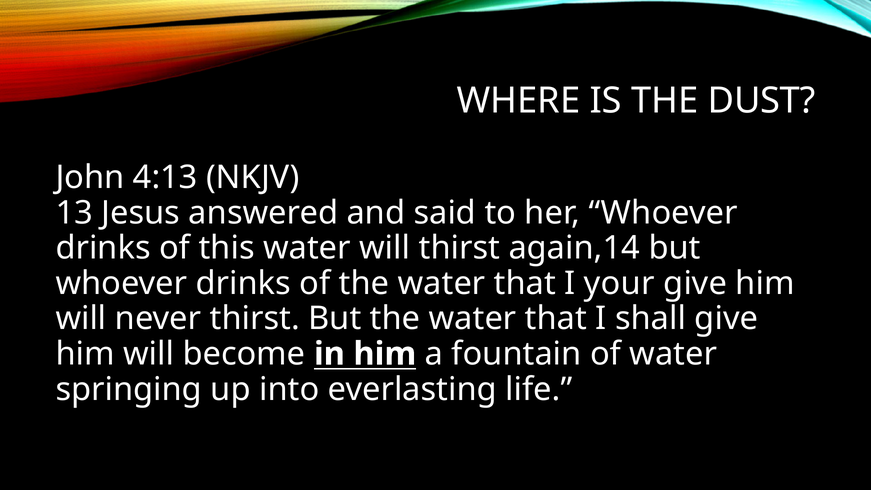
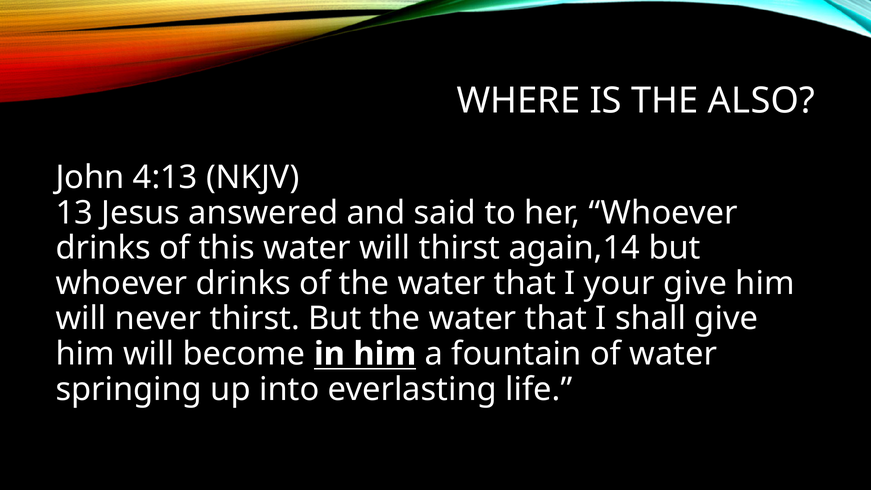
DUST: DUST -> ALSO
